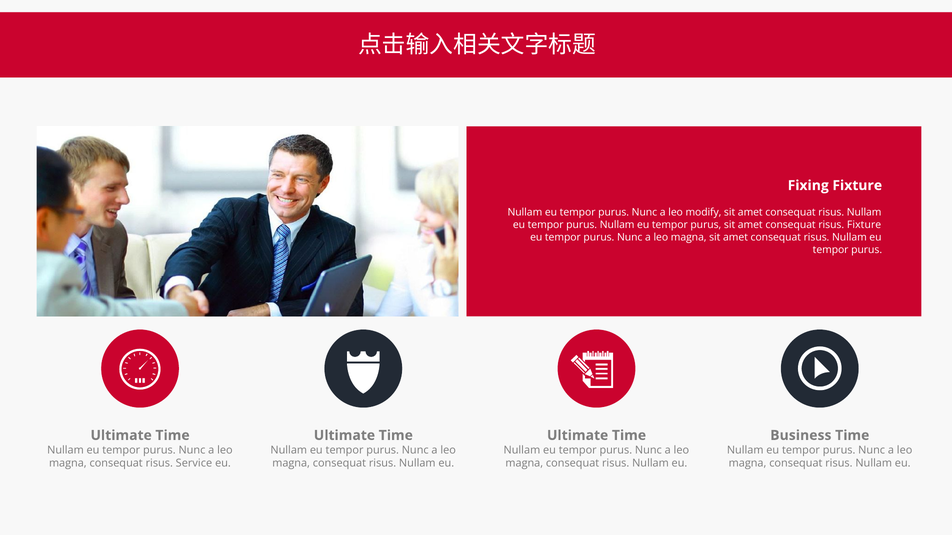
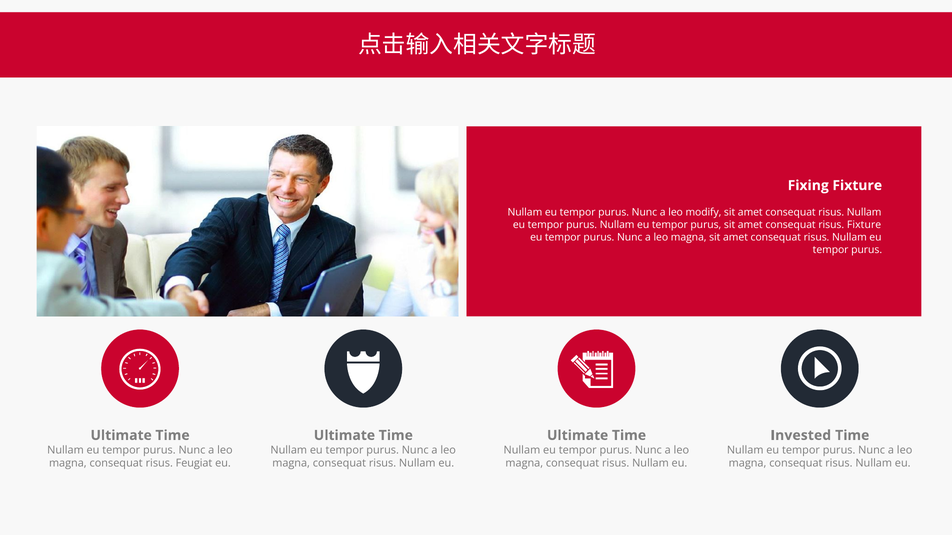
Business: Business -> Invested
Service: Service -> Feugiat
